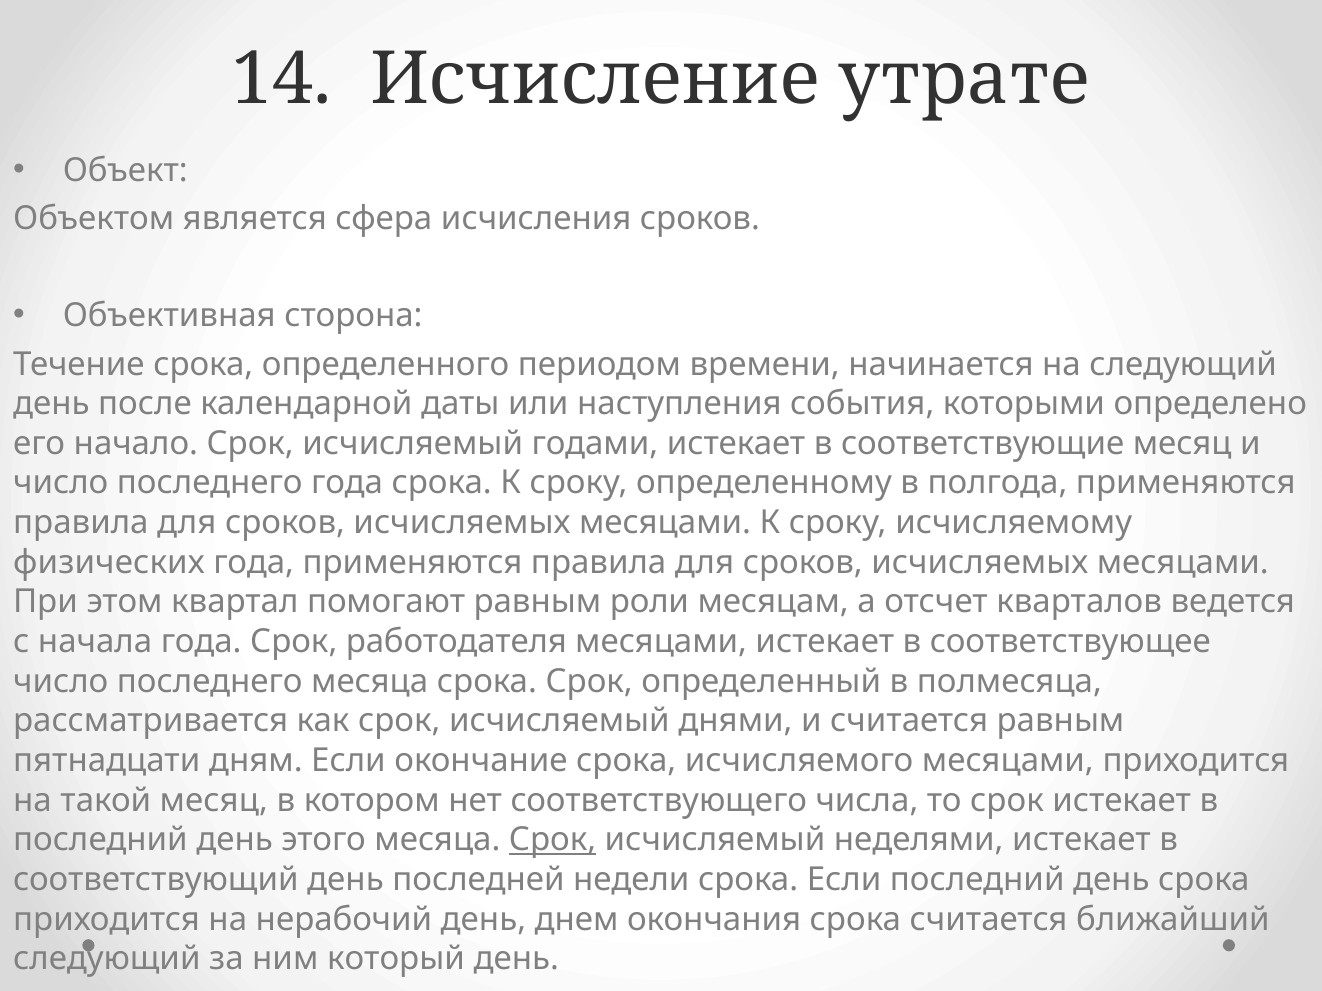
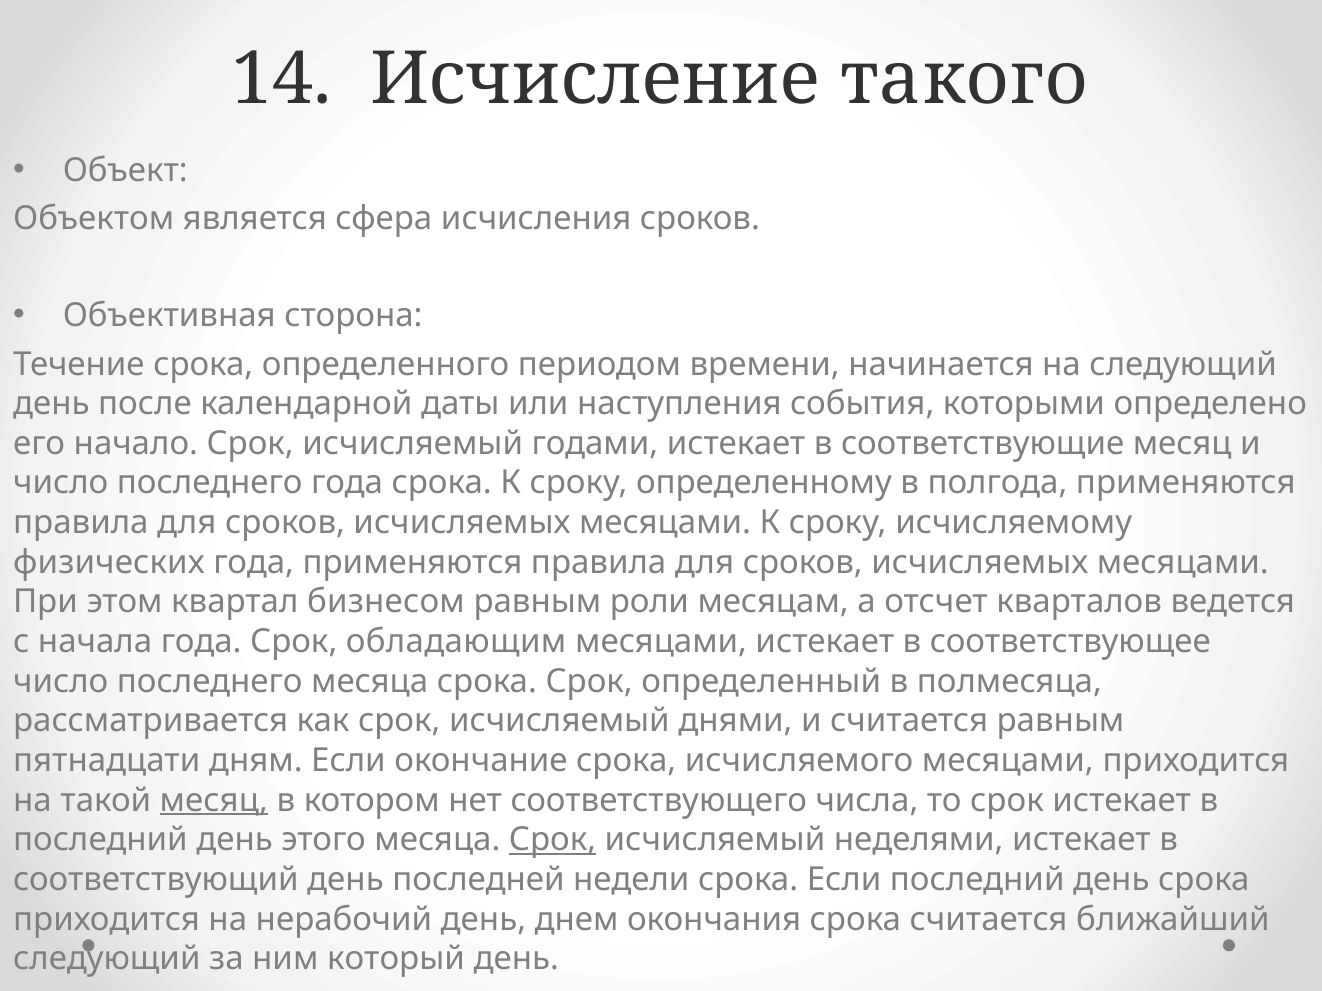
утрате: утрате -> такого
помогают: помогают -> бизнесом
работодателя: работодателя -> обладающим
месяц at (214, 801) underline: none -> present
